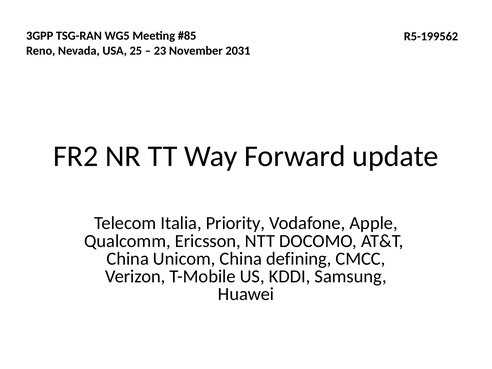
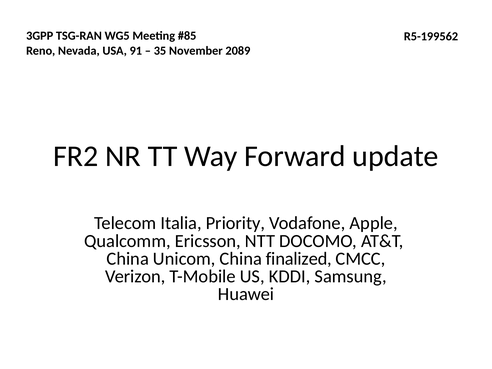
25: 25 -> 91
23: 23 -> 35
2031: 2031 -> 2089
defining: defining -> finalized
